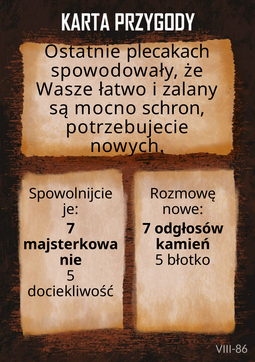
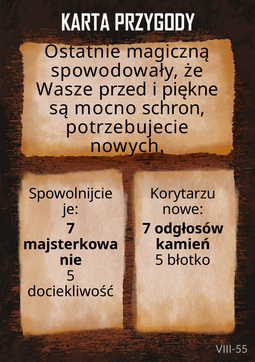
plecakach: plecakach -> magiczną
łatwo: łatwo -> przed
zalany: zalany -> piękne
Rozmowę: Rozmowę -> Korytarzu
VIII-86: VIII-86 -> VIII-55
